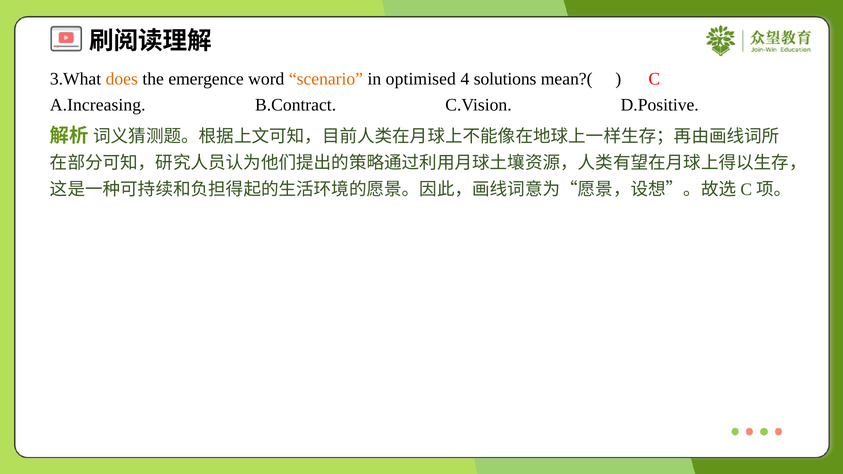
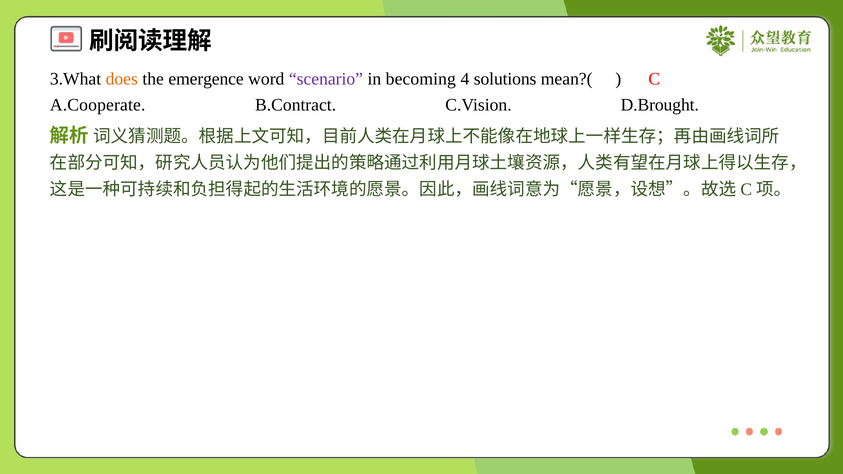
scenario colour: orange -> purple
optimised: optimised -> becoming
A.Increasing: A.Increasing -> A.Cooperate
D.Positive: D.Positive -> D.Brought
